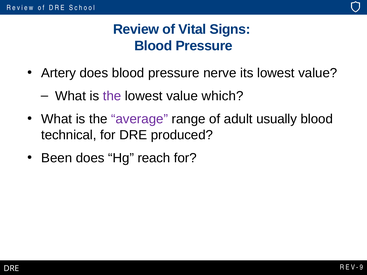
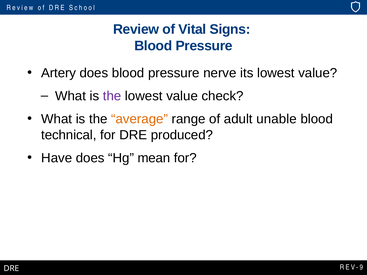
which: which -> check
average colour: purple -> orange
usually: usually -> unable
Been: Been -> Have
reach: reach -> mean
